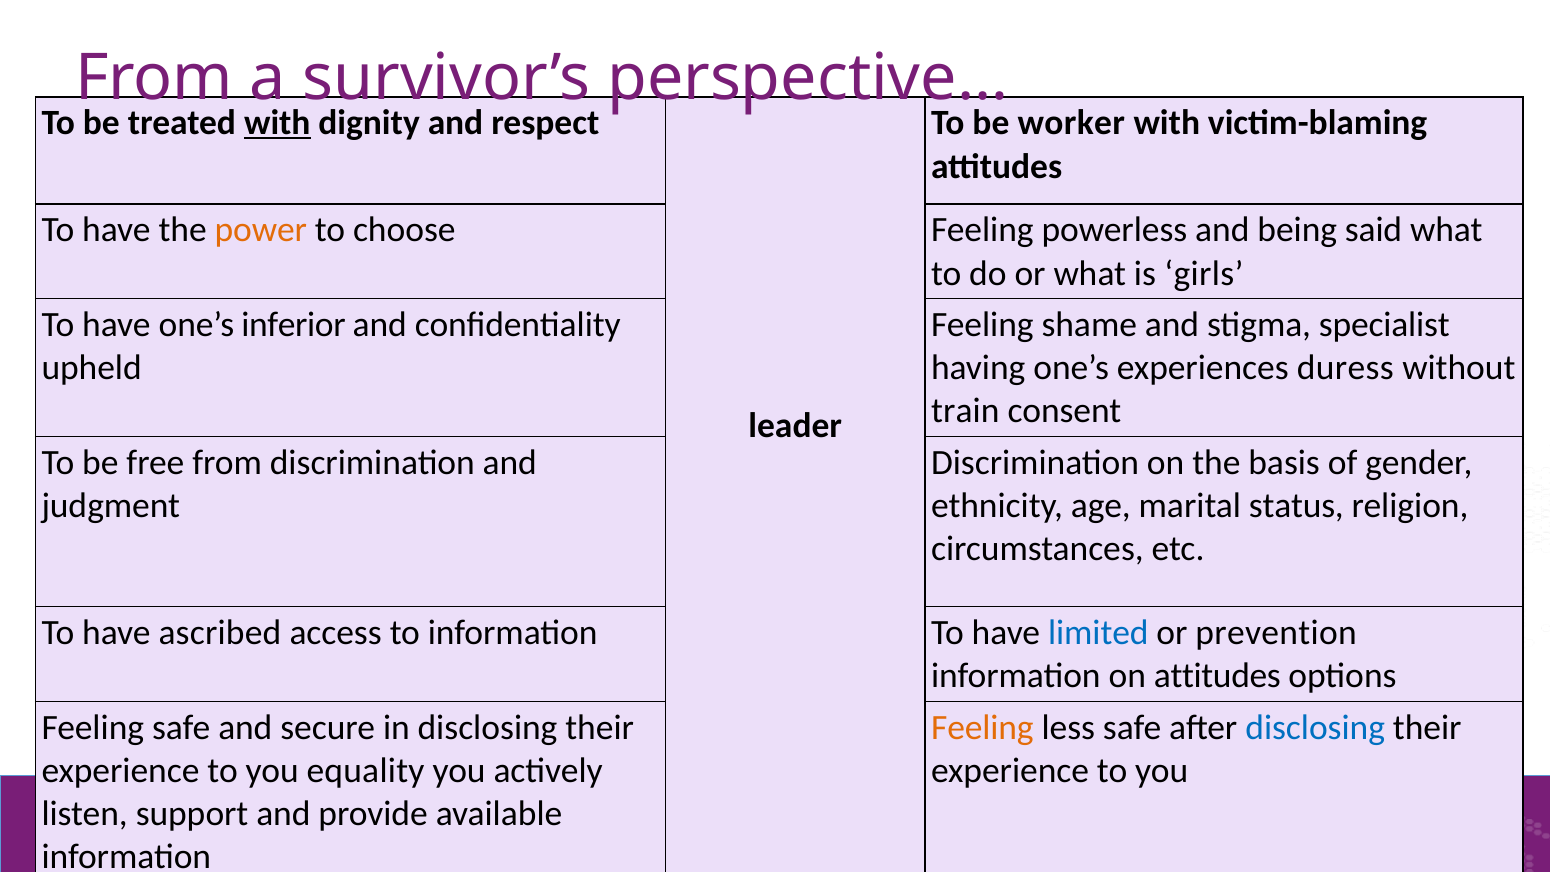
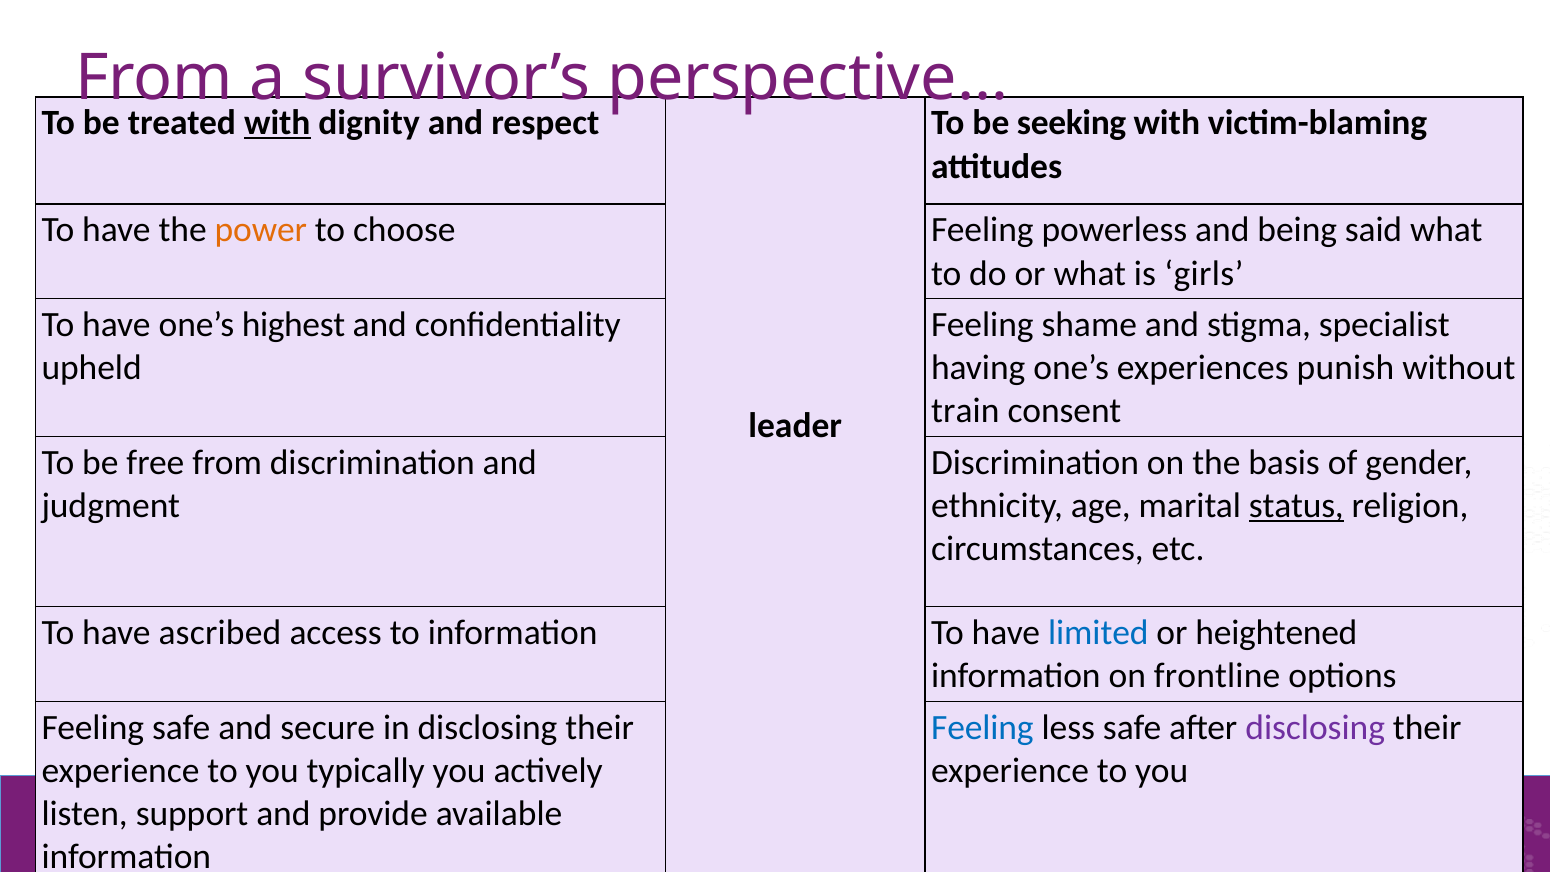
worker: worker -> seeking
inferior: inferior -> highest
duress: duress -> punish
status underline: none -> present
prevention: prevention -> heightened
on attitudes: attitudes -> frontline
Feeling at (982, 727) colour: orange -> blue
disclosing at (1315, 727) colour: blue -> purple
equality: equality -> typically
